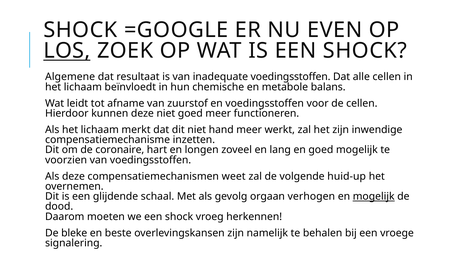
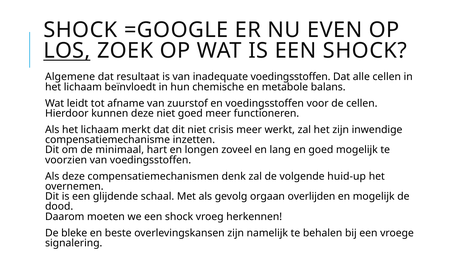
hand: hand -> crisis
coronaire: coronaire -> minimaal
weet: weet -> denk
verhogen: verhogen -> overlijden
mogelijk at (374, 196) underline: present -> none
